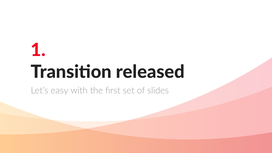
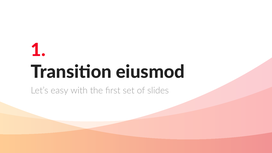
released: released -> eiusmod
